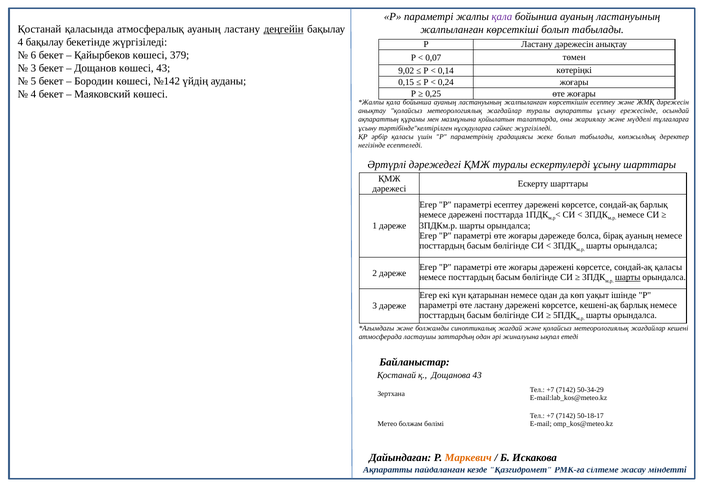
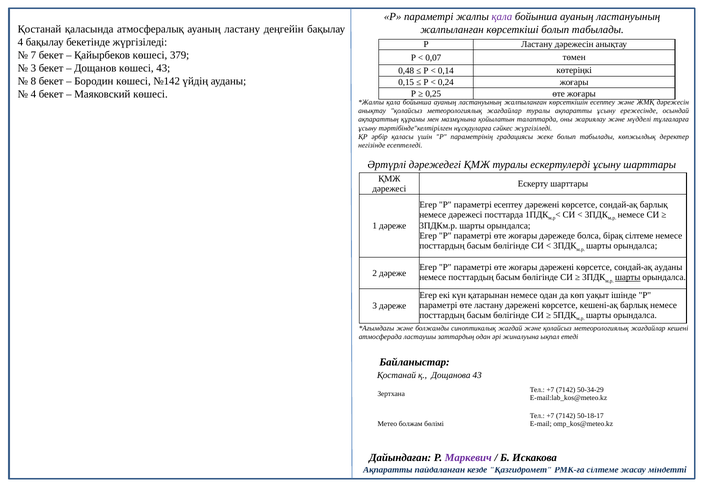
деңгейін underline: present -> none
6: 6 -> 7
9,02: 9,02 -> 0,48
5: 5 -> 8
немесе дәрежені: дәрежені -> дәрежесі
бірақ ауаның: ауаның -> сілтеме
сондай-ақ қаласы: қаласы -> ауданы
Маркевич colour: orange -> purple
